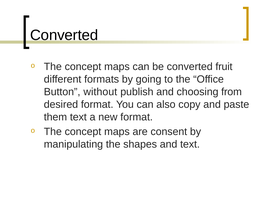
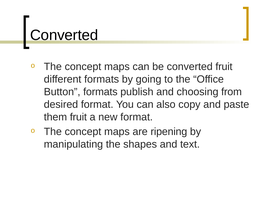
Button without: without -> formats
them text: text -> fruit
consent: consent -> ripening
